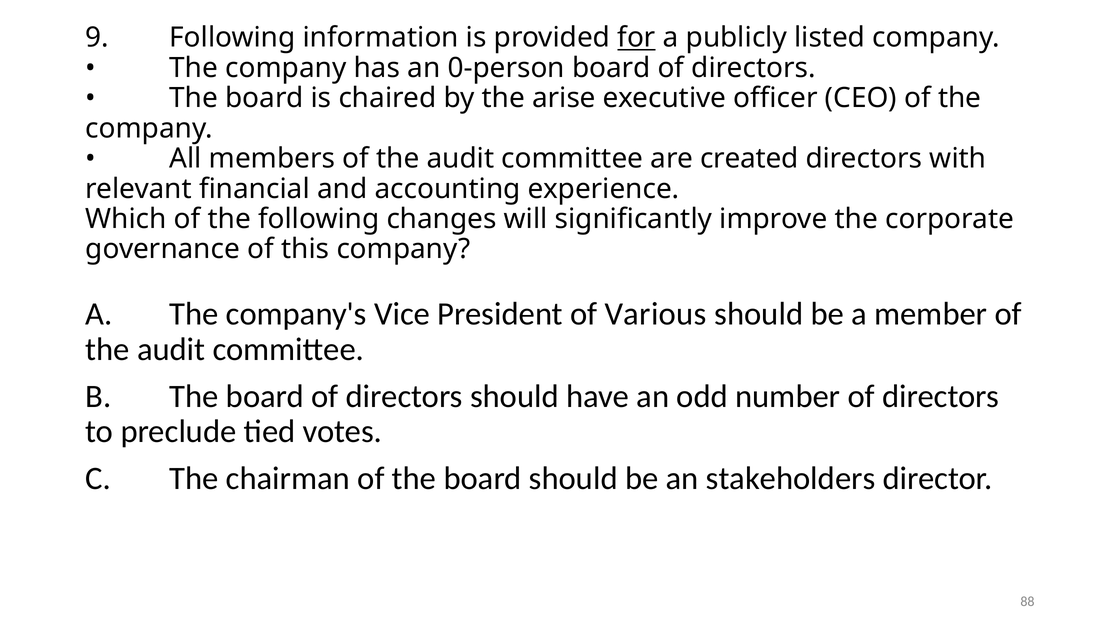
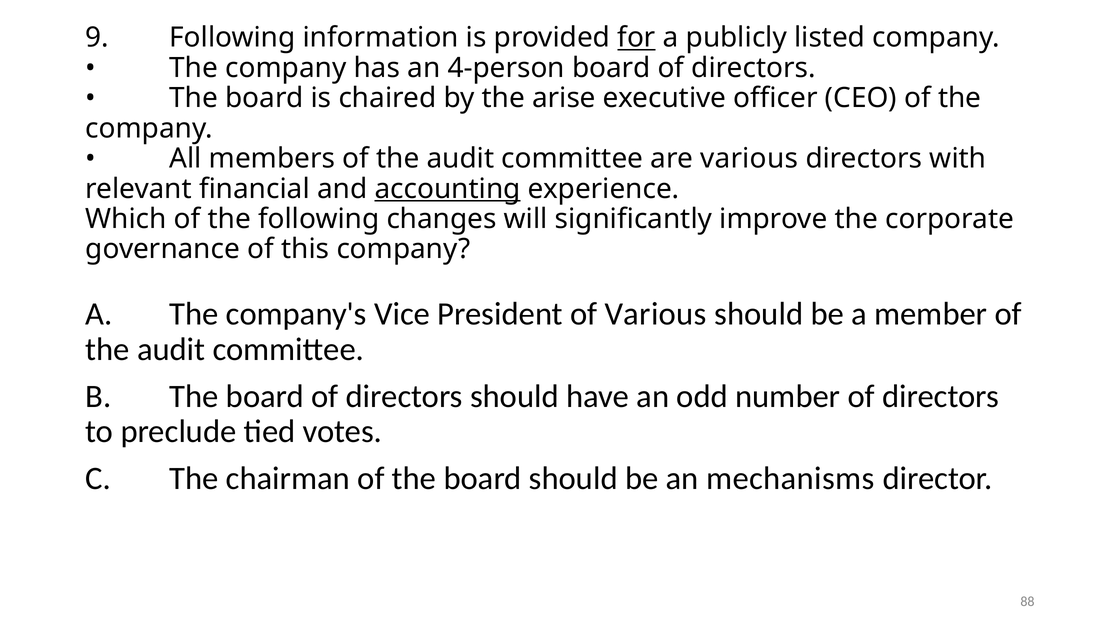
0-person: 0-person -> 4-person
are created: created -> various
accounting underline: none -> present
stakeholders: stakeholders -> mechanisms
